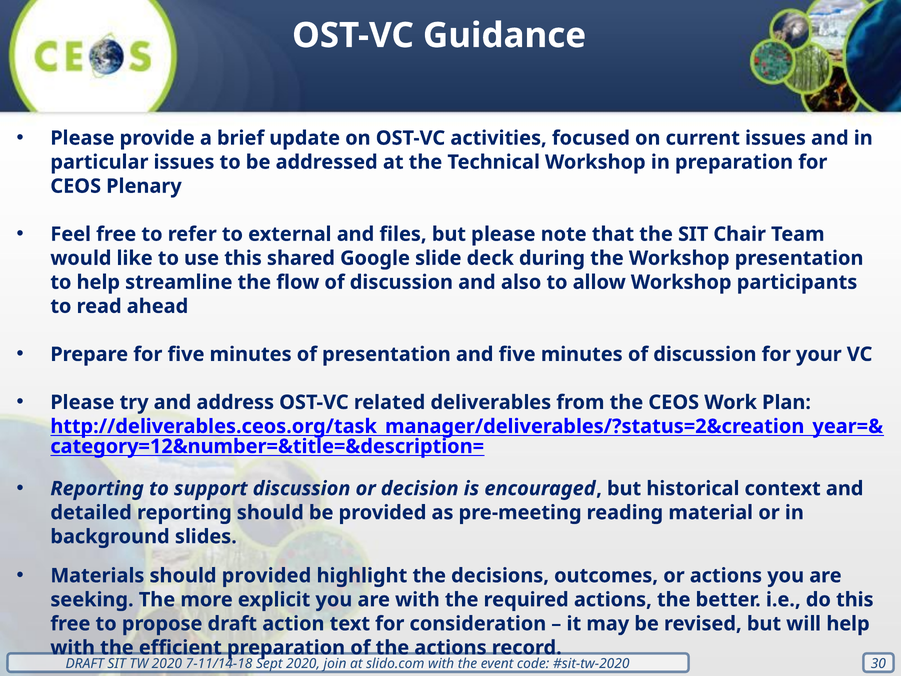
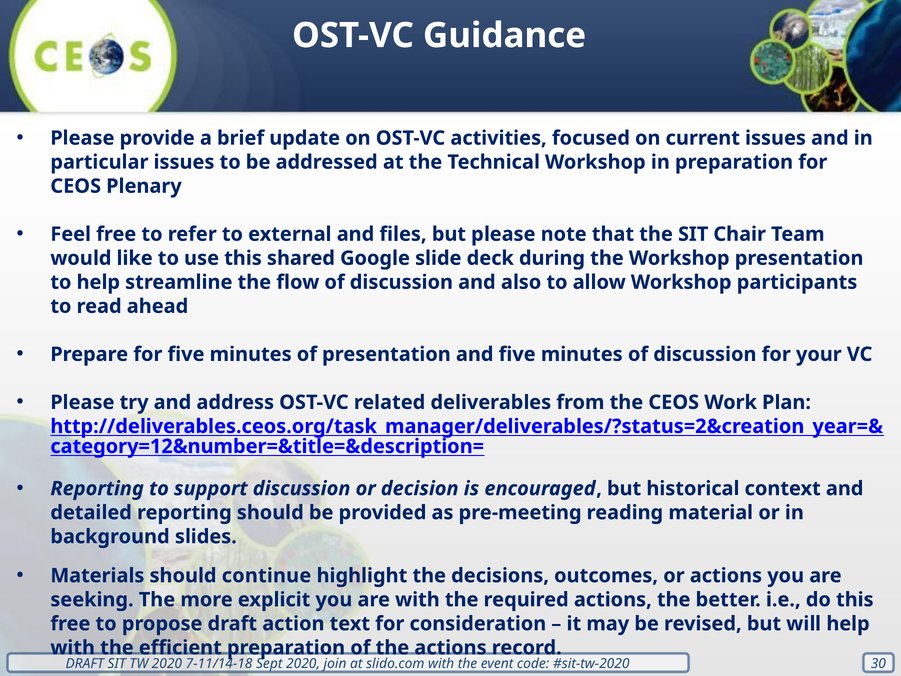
should provided: provided -> continue
